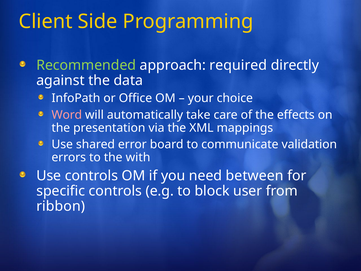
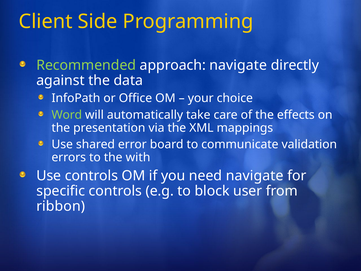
approach required: required -> navigate
Word colour: pink -> light green
need between: between -> navigate
